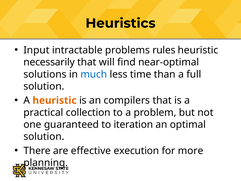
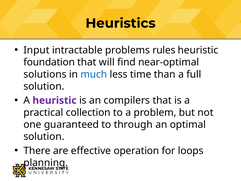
necessarily: necessarily -> foundation
heuristic at (55, 100) colour: orange -> purple
iteration: iteration -> through
execution: execution -> operation
more: more -> loops
